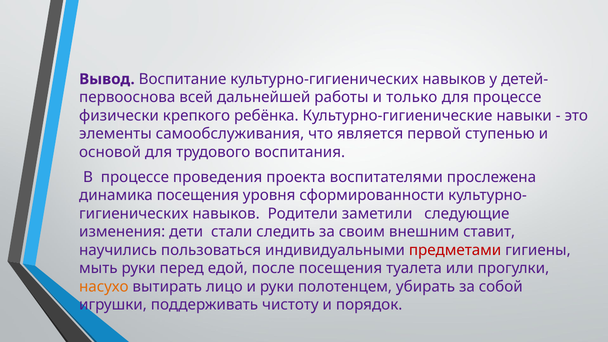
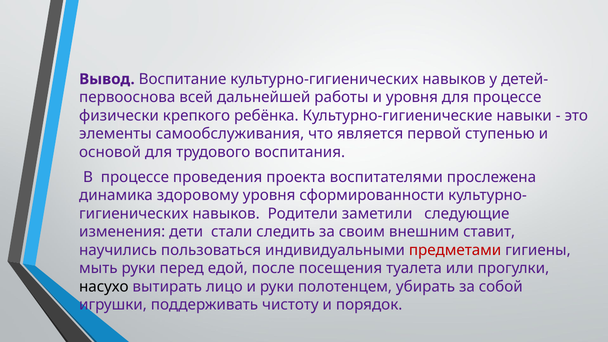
и только: только -> уровня
динамика посещения: посещения -> здоровому
насухо colour: orange -> black
